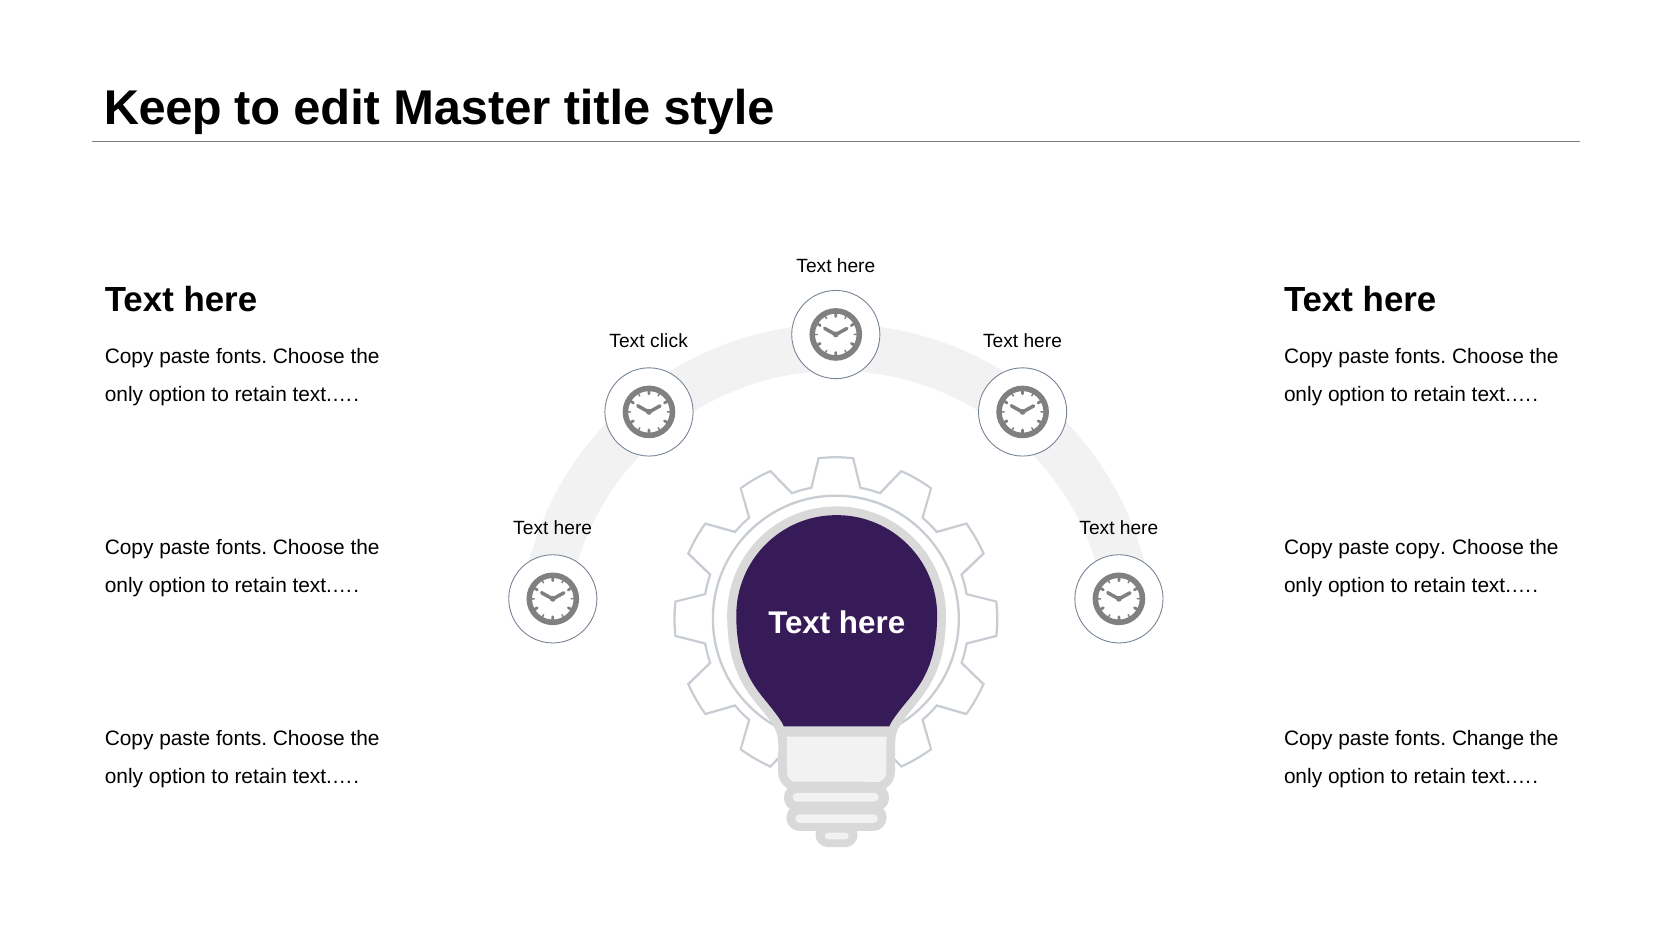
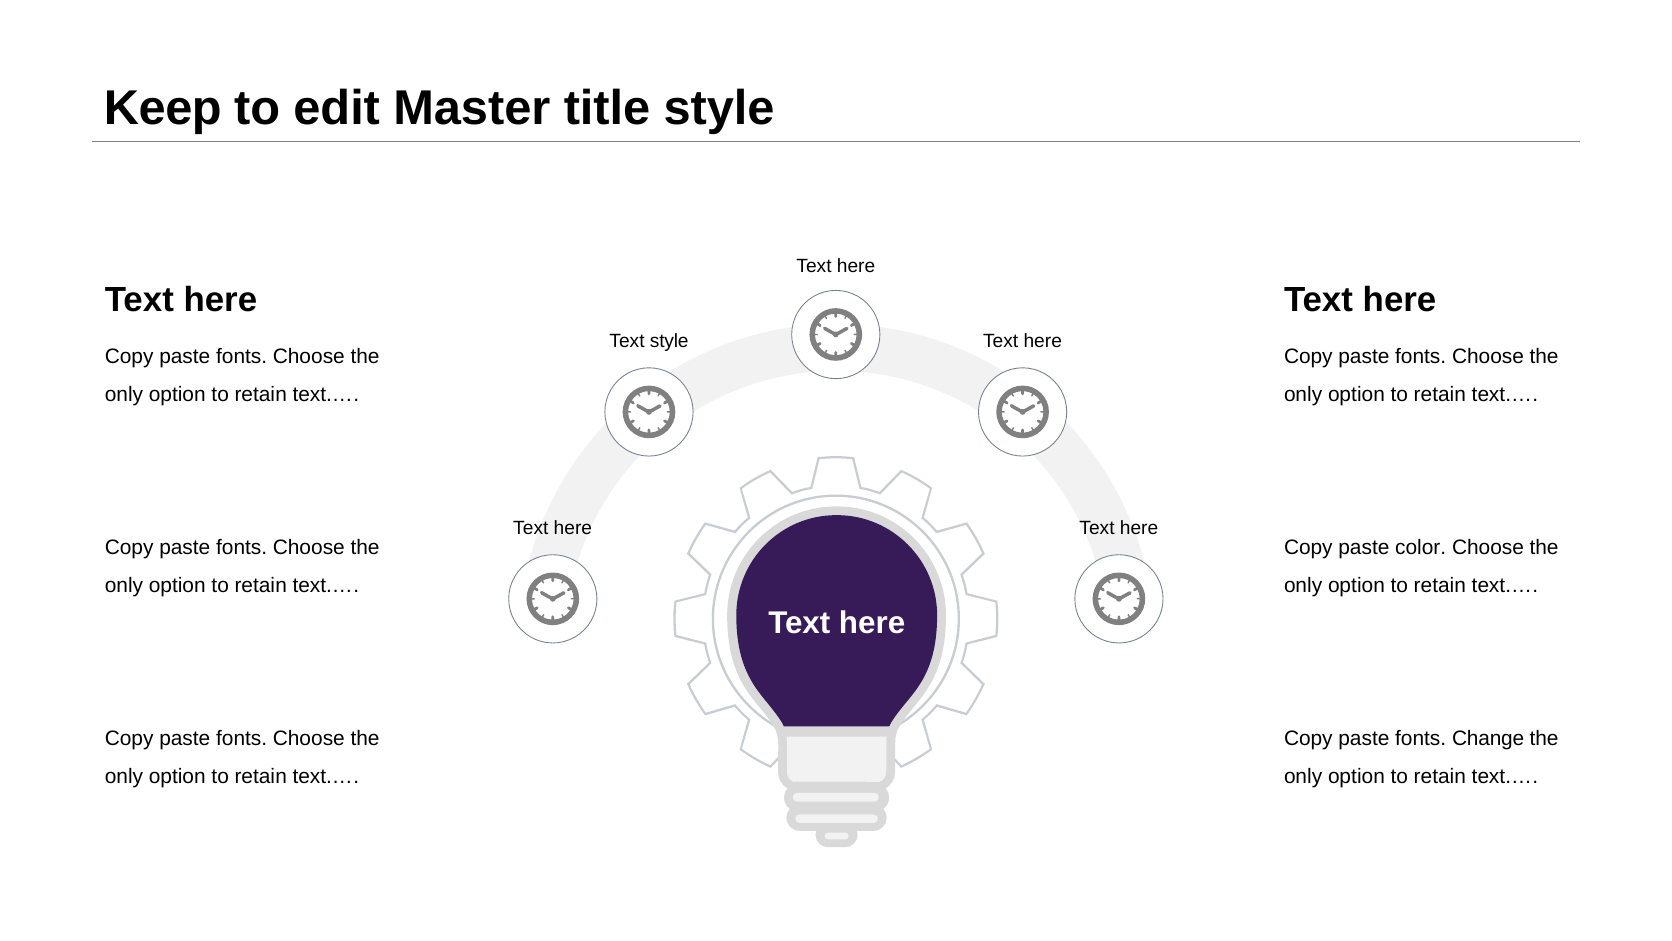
Text click: click -> style
paste copy: copy -> color
